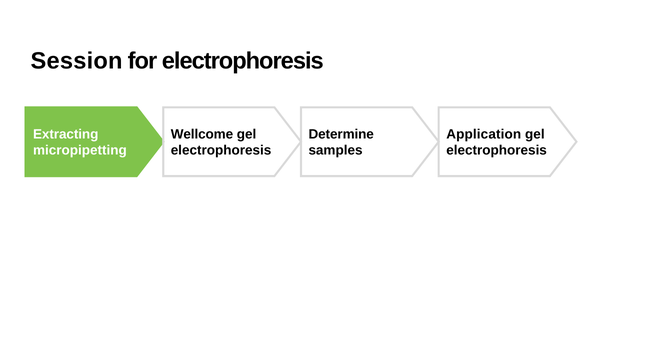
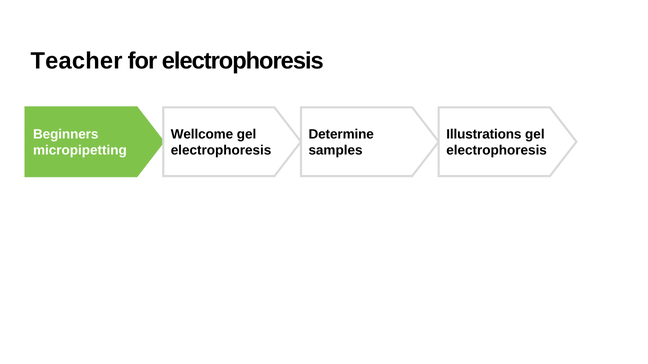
Session: Session -> Teacher
Extracting: Extracting -> Beginners
Application: Application -> Illustrations
